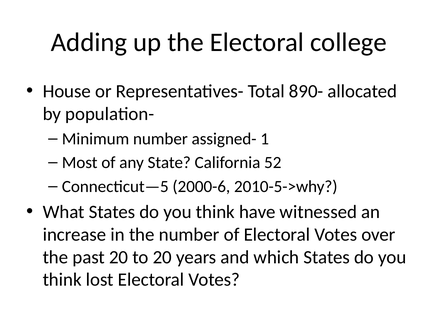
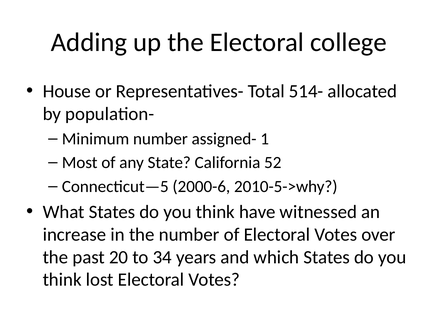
890-: 890- -> 514-
to 20: 20 -> 34
